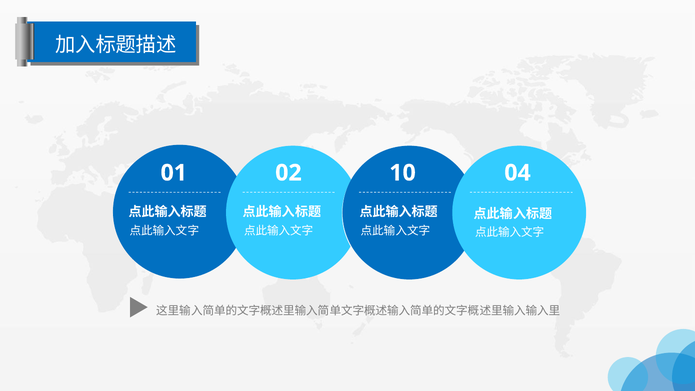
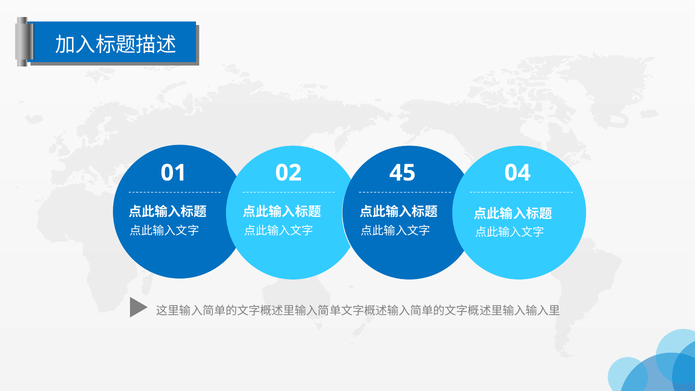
10: 10 -> 45
